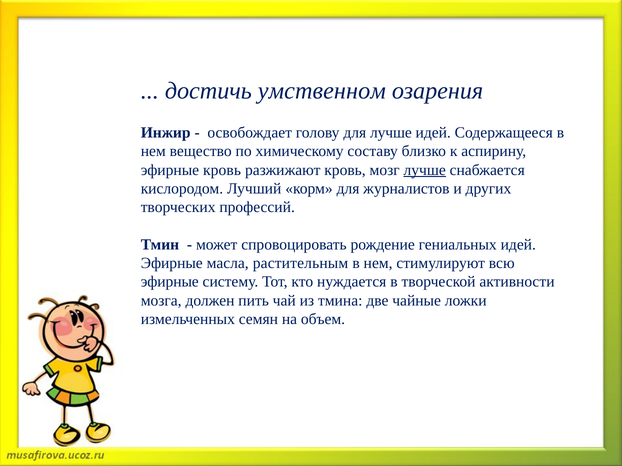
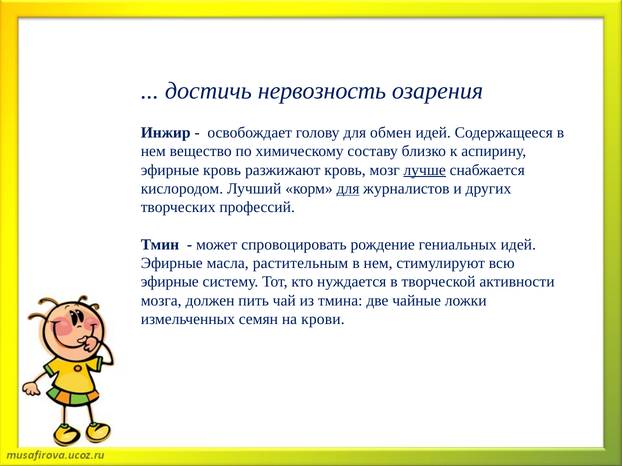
умственном: умственном -> нервозность
для лучше: лучше -> обмен
для at (348, 189) underline: none -> present
объем: объем -> крови
